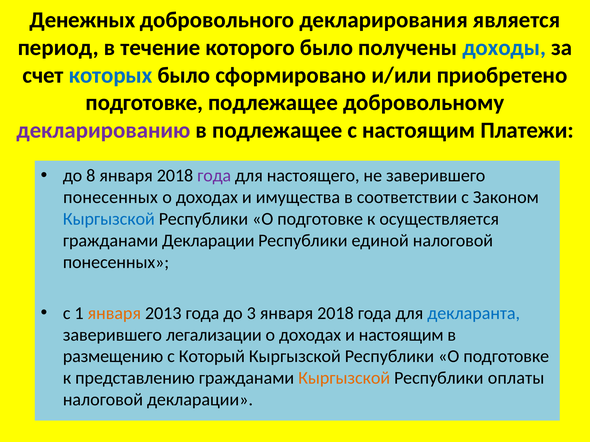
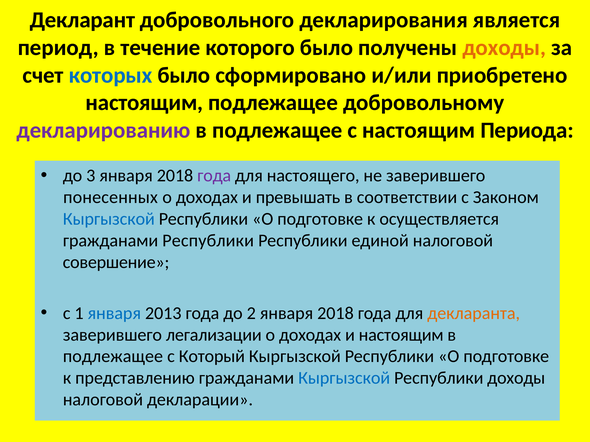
Денежных: Денежных -> Декларант
доходы at (504, 48) colour: blue -> orange
подготовке at (144, 103): подготовке -> настоящим
Платежи: Платежи -> Периода
8: 8 -> 3
имущества: имущества -> превышать
гражданами Декларации: Декларации -> Республики
понесенных at (116, 262): понесенных -> совершение
января at (114, 313) colour: orange -> blue
3: 3 -> 2
декларанта colour: blue -> orange
размещению at (113, 357): размещению -> подлежащее
Кыргызской at (344, 378) colour: orange -> blue
Республики оплаты: оплаты -> доходы
